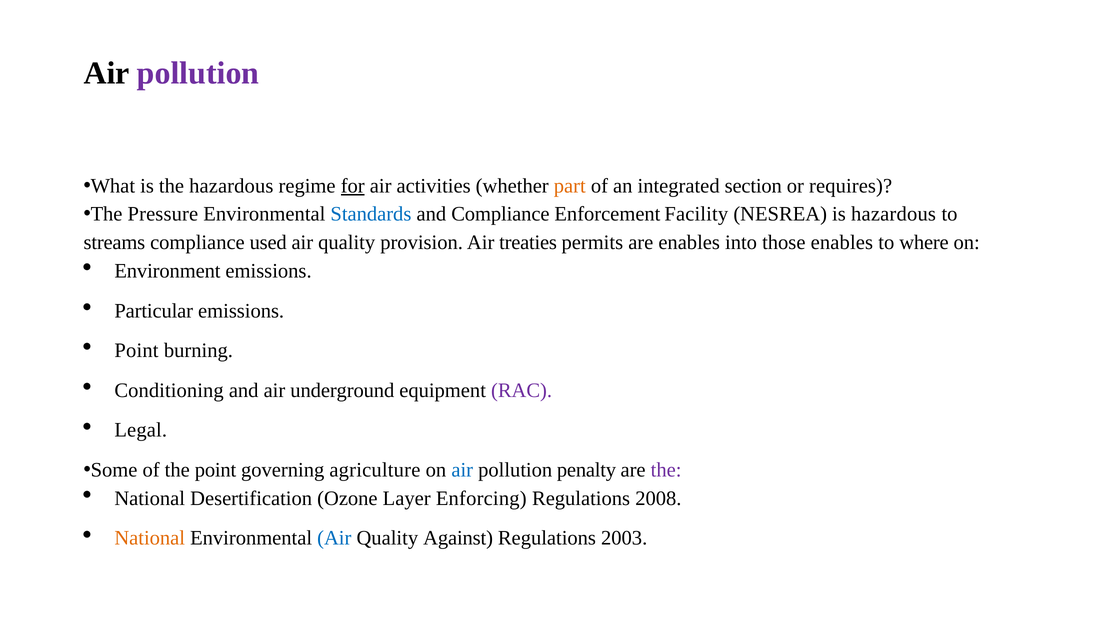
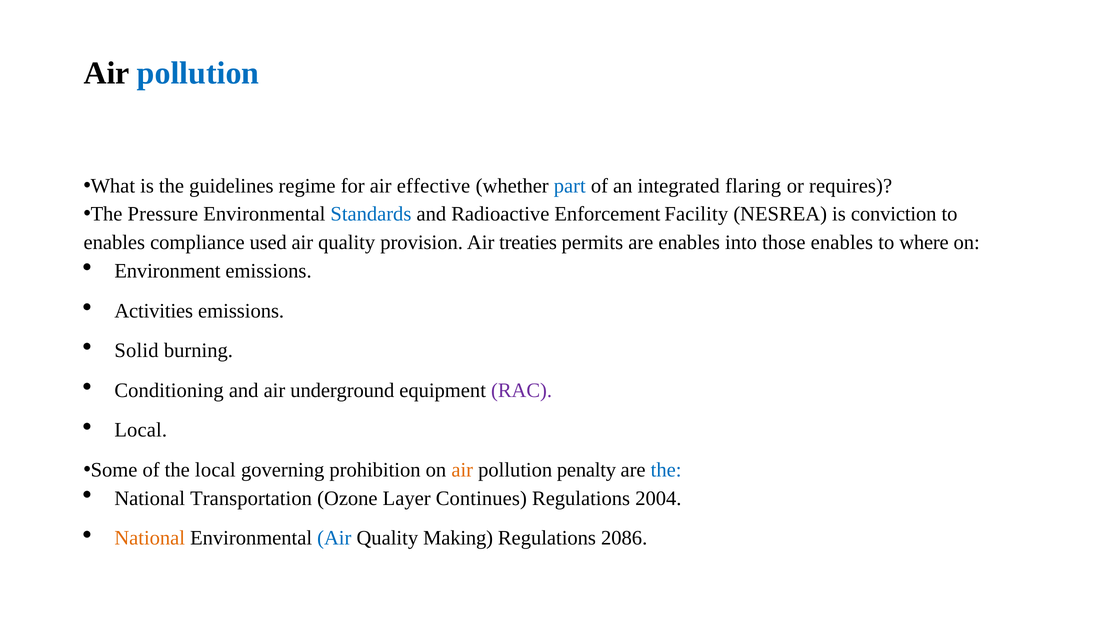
pollution at (198, 73) colour: purple -> blue
the hazardous: hazardous -> guidelines
for underline: present -> none
activities: activities -> effective
part colour: orange -> blue
section: section -> flaring
and Compliance: Compliance -> Radioactive
is hazardous: hazardous -> conviction
streams at (114, 242): streams -> enables
Particular: Particular -> Activities
Point at (136, 350): Point -> Solid
Legal at (141, 430): Legal -> Local
the point: point -> local
agriculture: agriculture -> prohibition
air at (462, 470) colour: blue -> orange
the at (666, 470) colour: purple -> blue
Desertification: Desertification -> Transportation
Enforcing: Enforcing -> Continues
2008: 2008 -> 2004
Against: Against -> Making
2003: 2003 -> 2086
